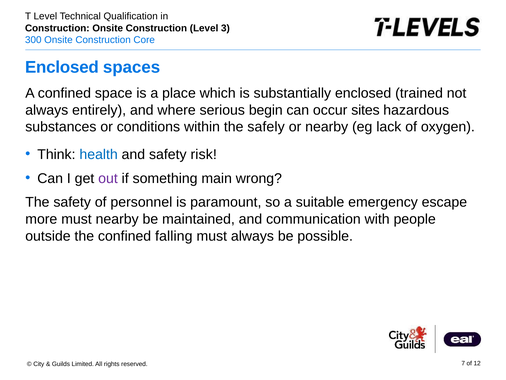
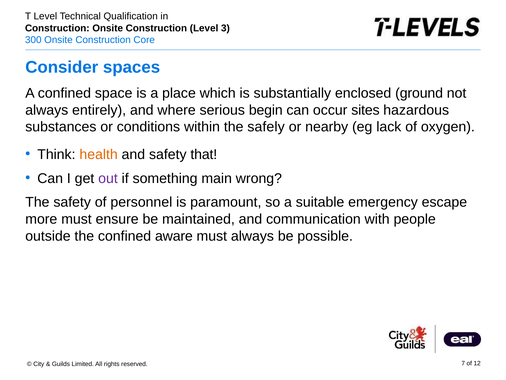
Enclosed at (62, 67): Enclosed -> Consider
trained: trained -> ground
health colour: blue -> orange
risk: risk -> that
must nearby: nearby -> ensure
falling: falling -> aware
